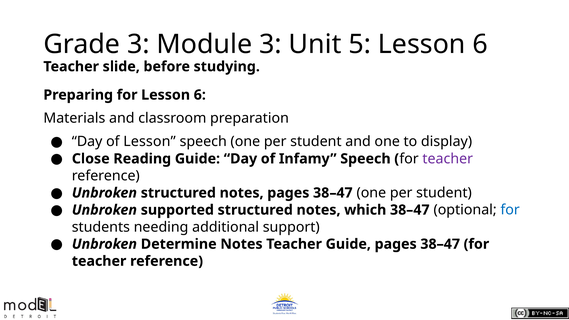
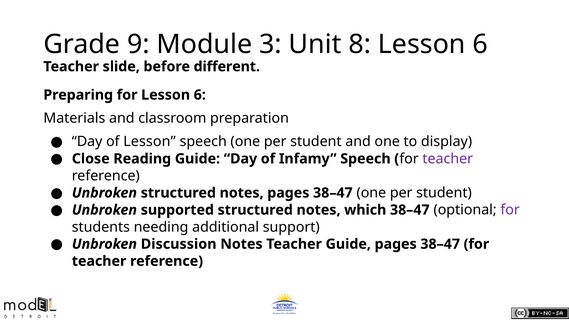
Grade 3: 3 -> 9
5: 5 -> 8
studying: studying -> different
for at (510, 210) colour: blue -> purple
Determine: Determine -> Discussion
